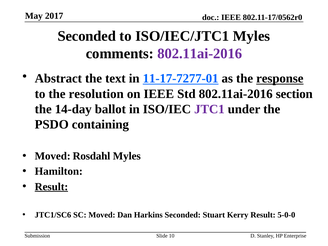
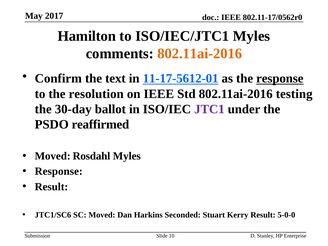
Seconded at (87, 36): Seconded -> Hamilton
802.11ai-2016 at (200, 53) colour: purple -> orange
Abstract: Abstract -> Confirm
11-17-7277-01: 11-17-7277-01 -> 11-17-5612-01
section: section -> testing
14-day: 14-day -> 30-day
containing: containing -> reaffirmed
Hamilton at (59, 171): Hamilton -> Response
Result at (51, 187) underline: present -> none
